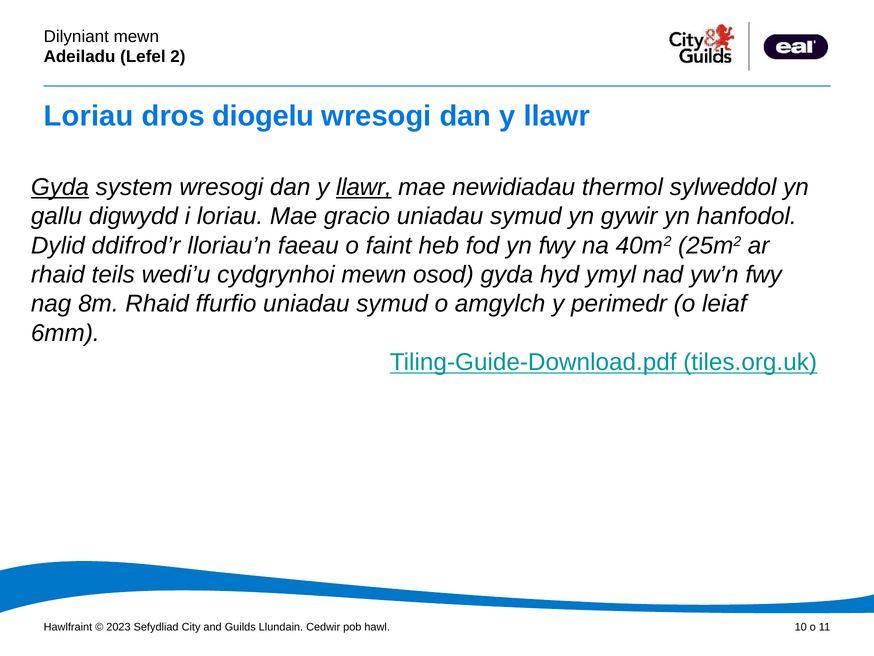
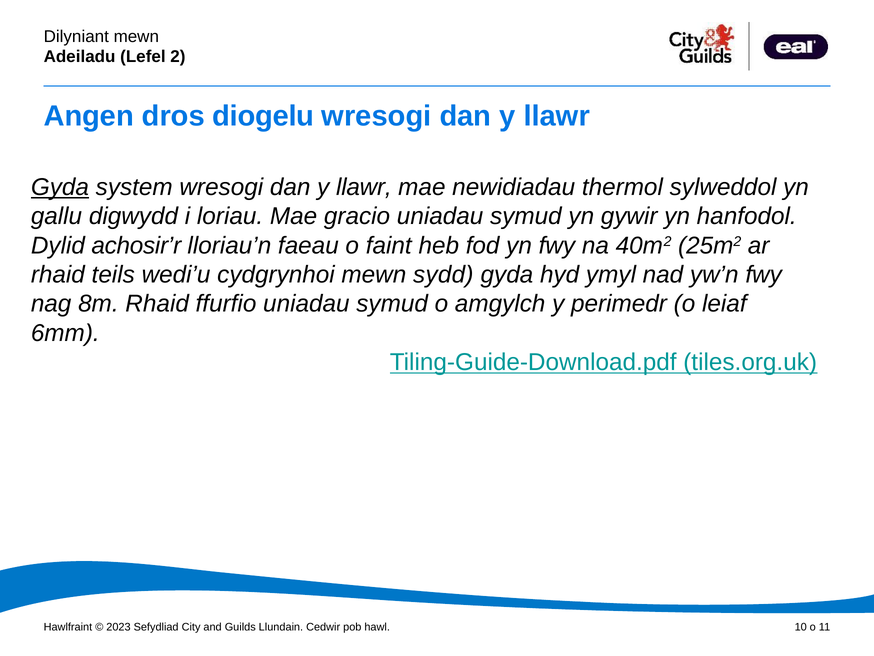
Loriau at (89, 116): Loriau -> Angen
llawr at (364, 187) underline: present -> none
ddifrod’r: ddifrod’r -> achosir’r
osod: osod -> sydd
